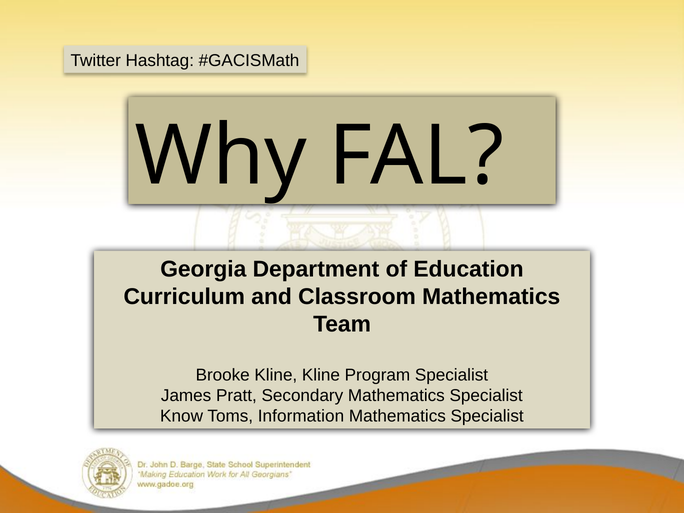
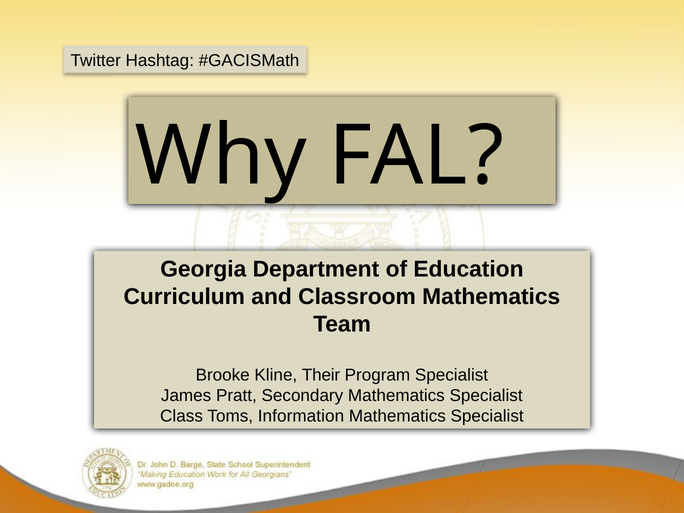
Kline Kline: Kline -> Their
Know: Know -> Class
